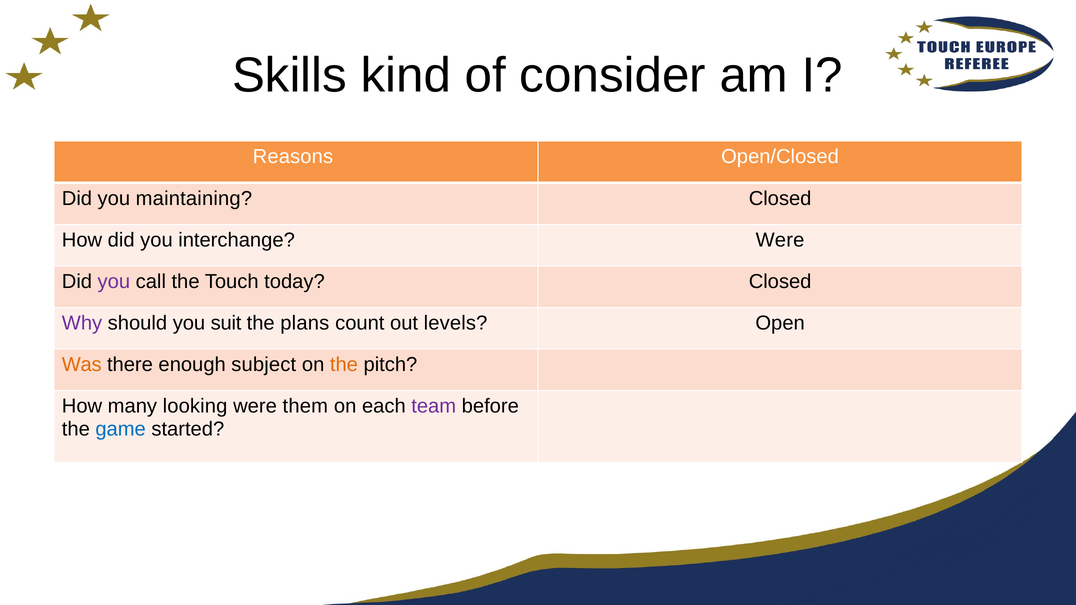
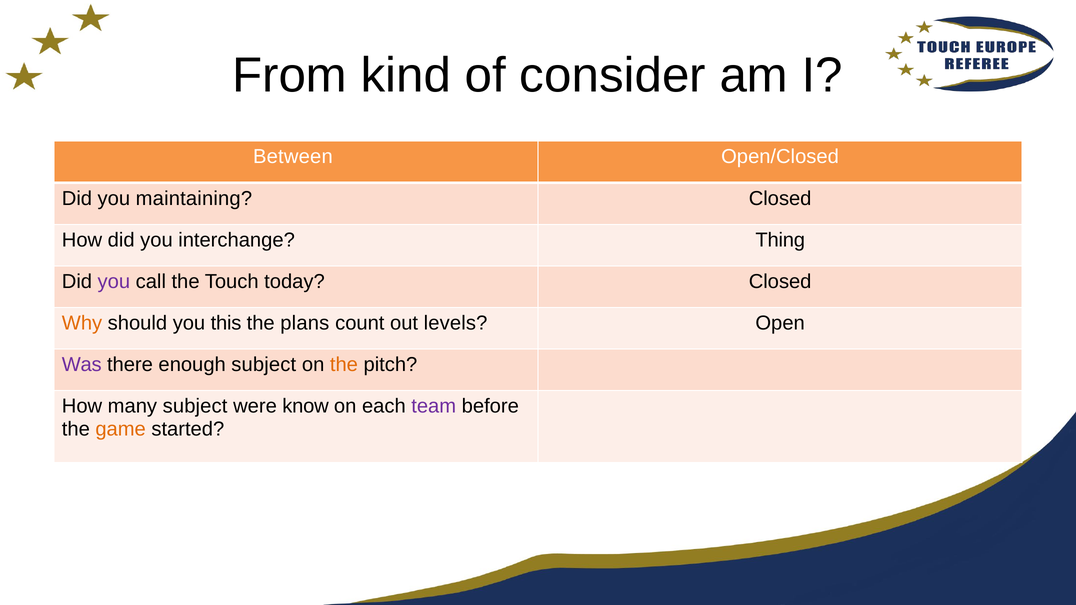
Skills: Skills -> From
Reasons: Reasons -> Between
interchange Were: Were -> Thing
Why colour: purple -> orange
suit: suit -> this
Was colour: orange -> purple
many looking: looking -> subject
them: them -> know
game colour: blue -> orange
